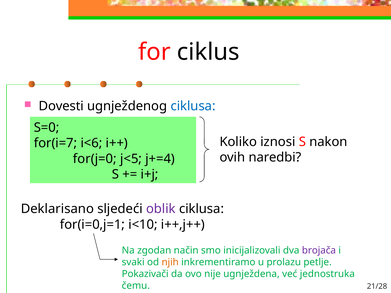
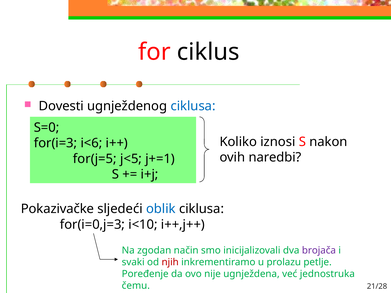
for(i=7: for(i=7 -> for(i=3
for(j=0: for(j=0 -> for(j=5
j+=4: j+=4 -> j+=1
Deklarisano: Deklarisano -> Pokazivačke
oblik colour: purple -> blue
for(i=0,j=1: for(i=0,j=1 -> for(i=0,j=3
njih colour: orange -> red
Pokazivači: Pokazivači -> Poređenje
